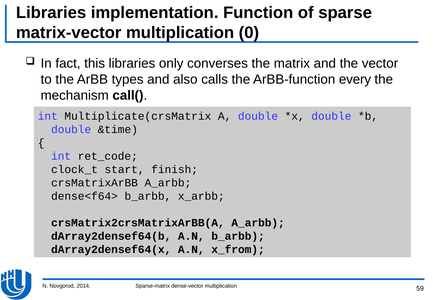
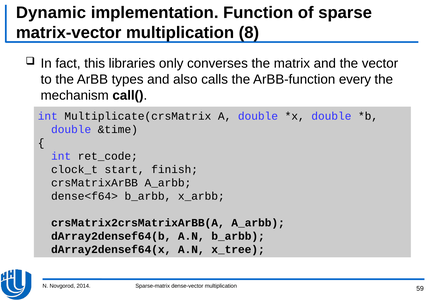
Libraries at (51, 13): Libraries -> Dynamic
0: 0 -> 8
x_from: x_from -> x_tree
